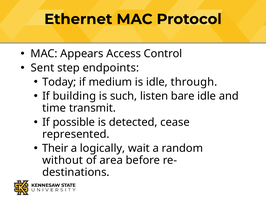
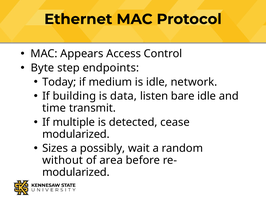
Sent: Sent -> Byte
through: through -> network
such: such -> data
possible: possible -> multiple
represented at (76, 134): represented -> modularized
Their: Their -> Sizes
logically: logically -> possibly
destinations at (76, 173): destinations -> modularized
